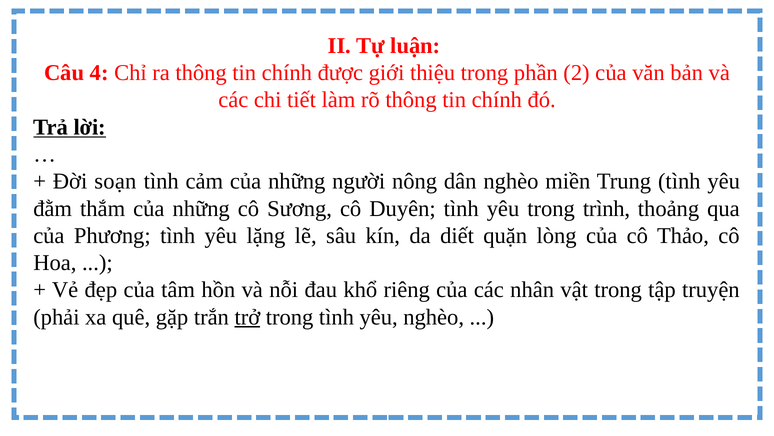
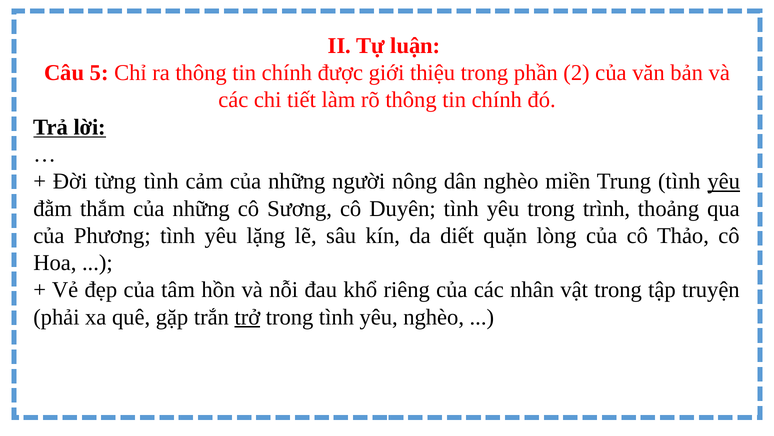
4: 4 -> 5
soạn: soạn -> từng
yêu at (724, 181) underline: none -> present
